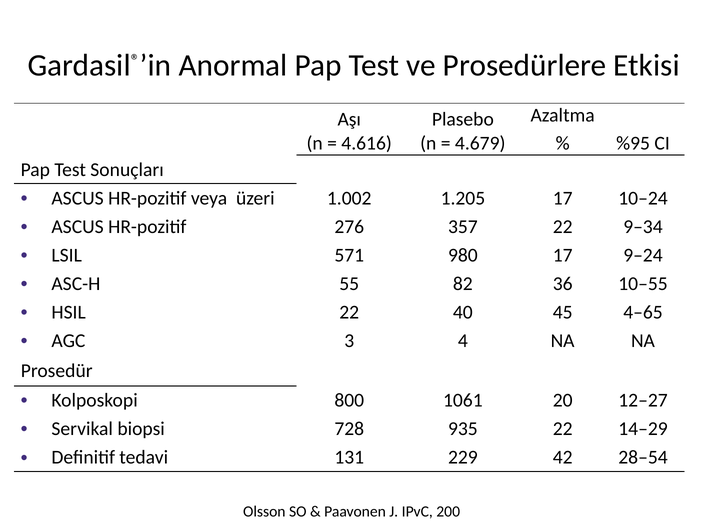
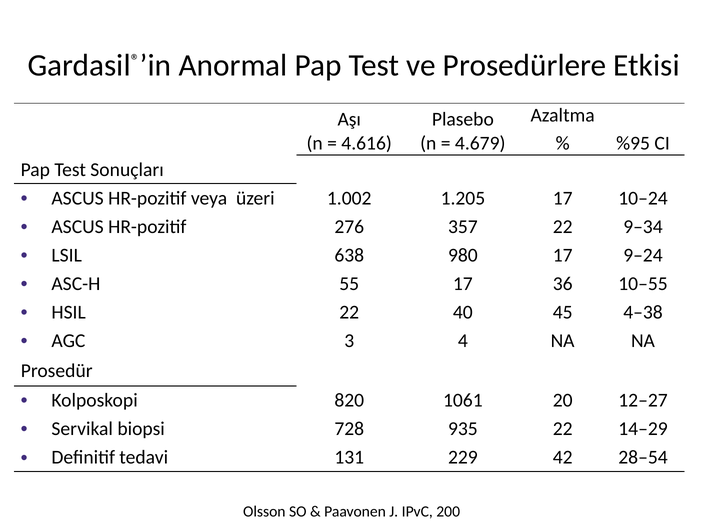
571: 571 -> 638
55 82: 82 -> 17
4–65: 4–65 -> 4–38
800: 800 -> 820
